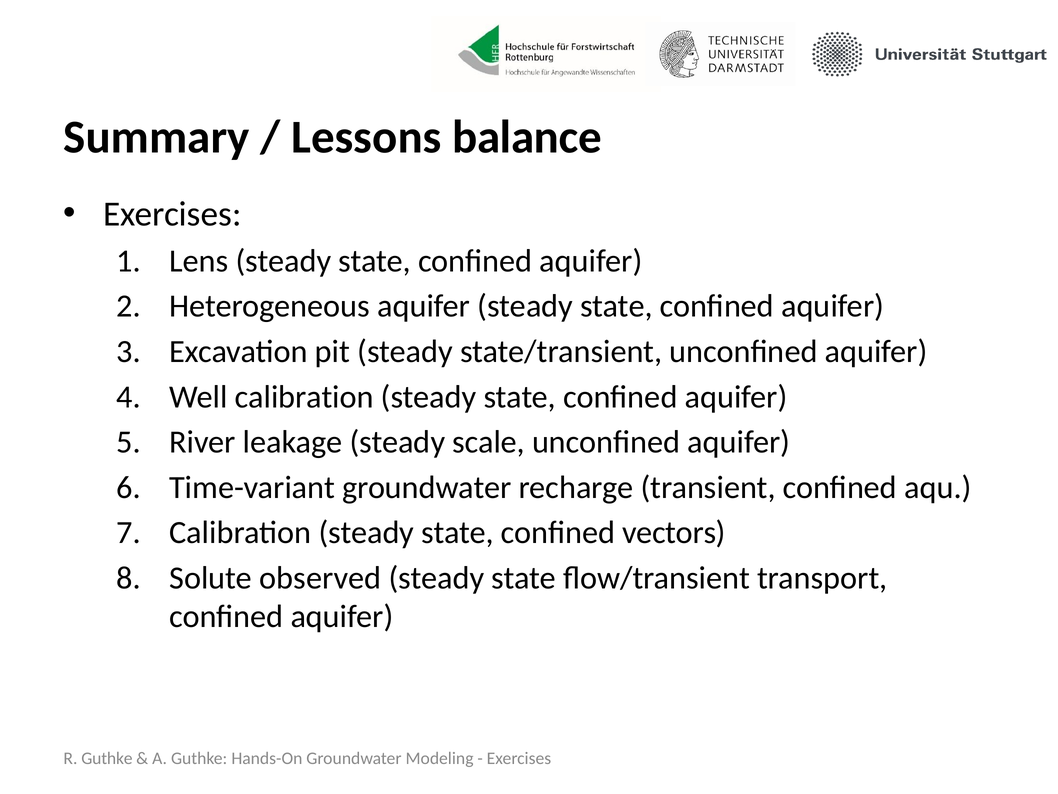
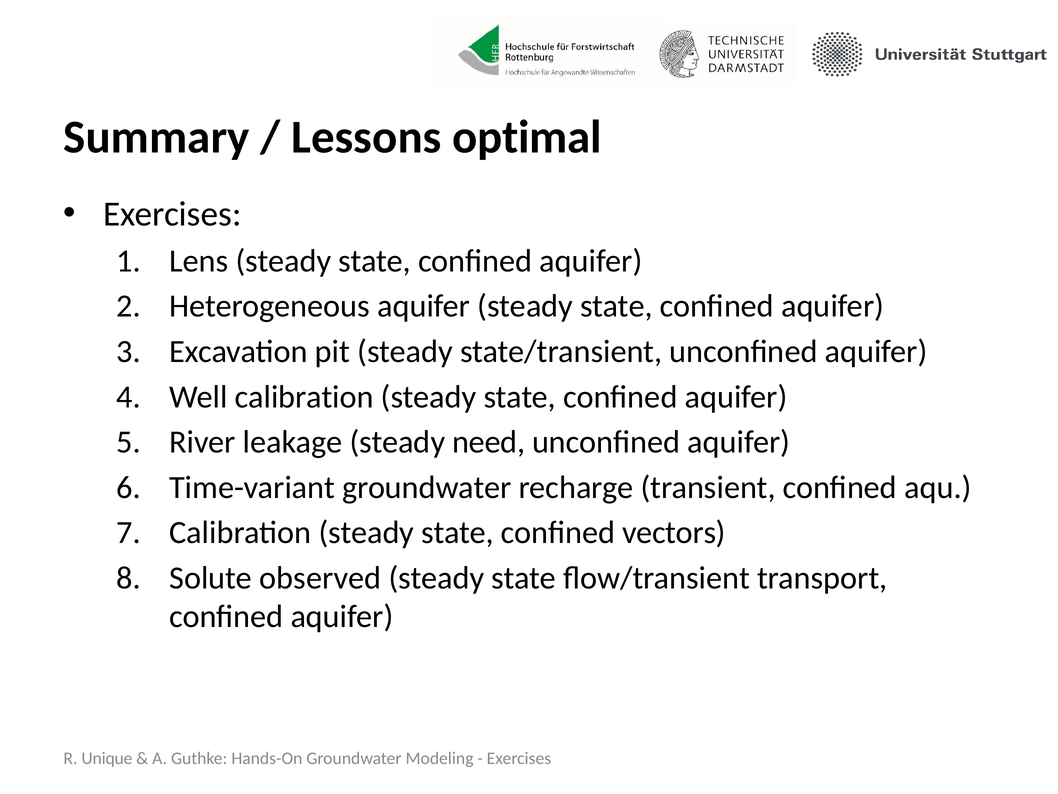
balance: balance -> optimal
scale: scale -> need
R Guthke: Guthke -> Unique
